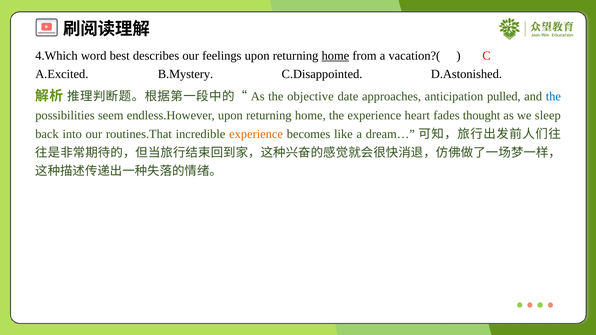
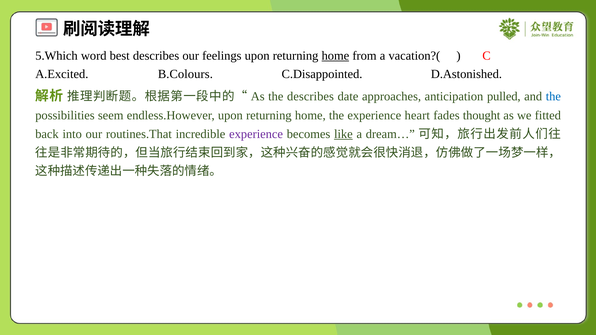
4.Which: 4.Which -> 5.Which
B.Mystery: B.Mystery -> B.Colours
the objective: objective -> describes
sleep: sleep -> fitted
experience at (256, 134) colour: orange -> purple
like underline: none -> present
